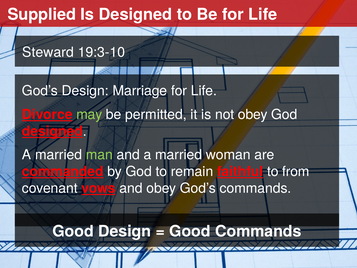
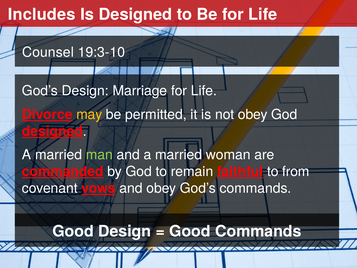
Supplied: Supplied -> Includes
Steward: Steward -> Counsel
may colour: light green -> yellow
